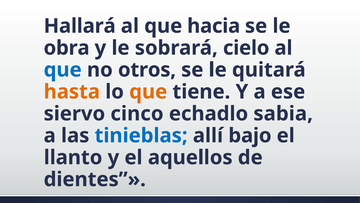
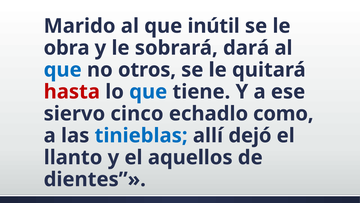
Hallará: Hallará -> Marido
hacia: hacia -> inútil
cielo: cielo -> dará
hasta colour: orange -> red
que at (148, 92) colour: orange -> blue
sabia: sabia -> como
bajo: bajo -> dejó
